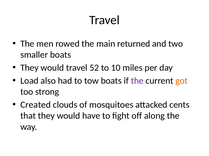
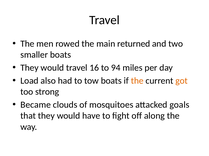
52: 52 -> 16
10: 10 -> 94
the at (137, 81) colour: purple -> orange
Created: Created -> Became
cents: cents -> goals
